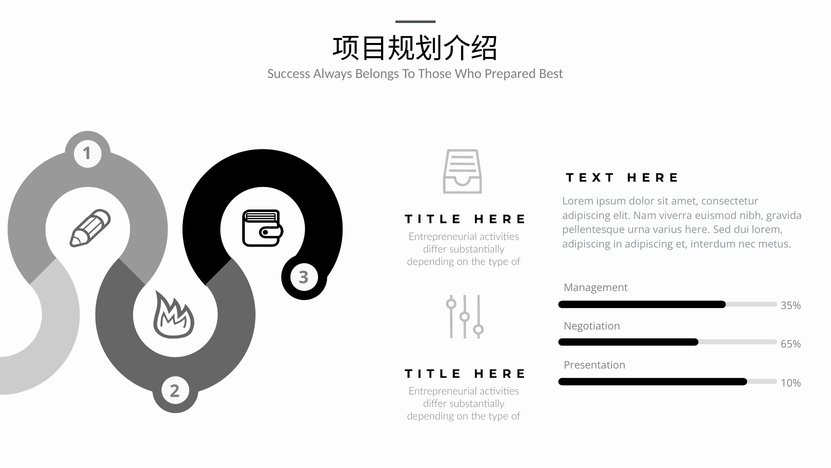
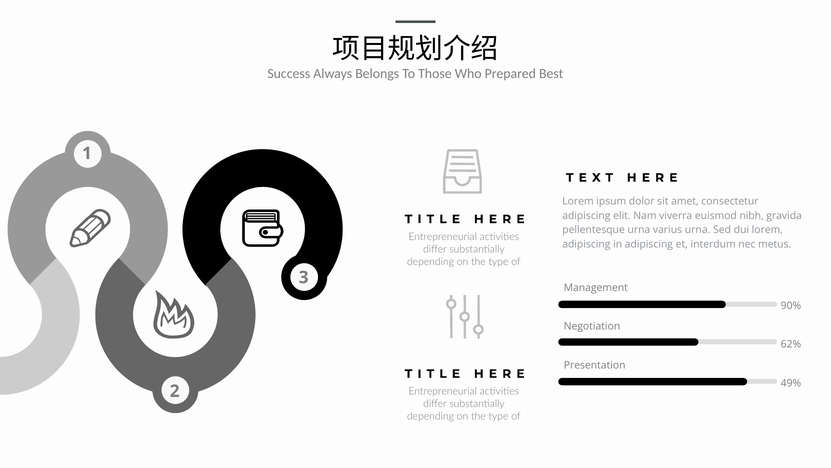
varius here: here -> urna
35%: 35% -> 90%
65%: 65% -> 62%
10%: 10% -> 49%
